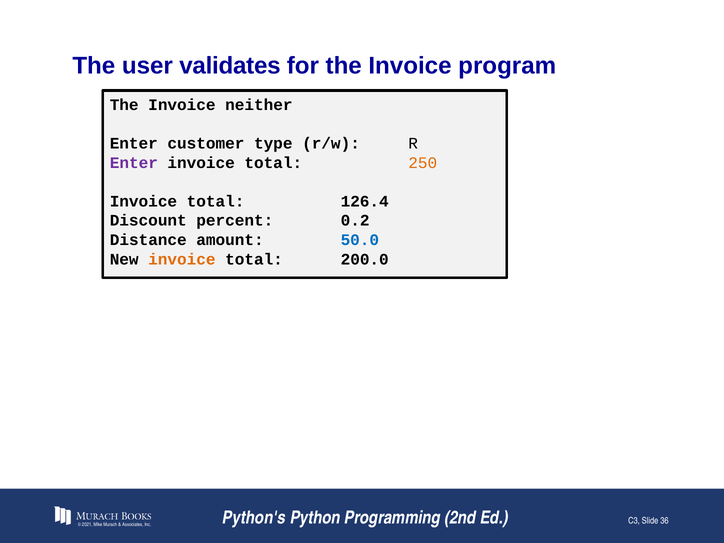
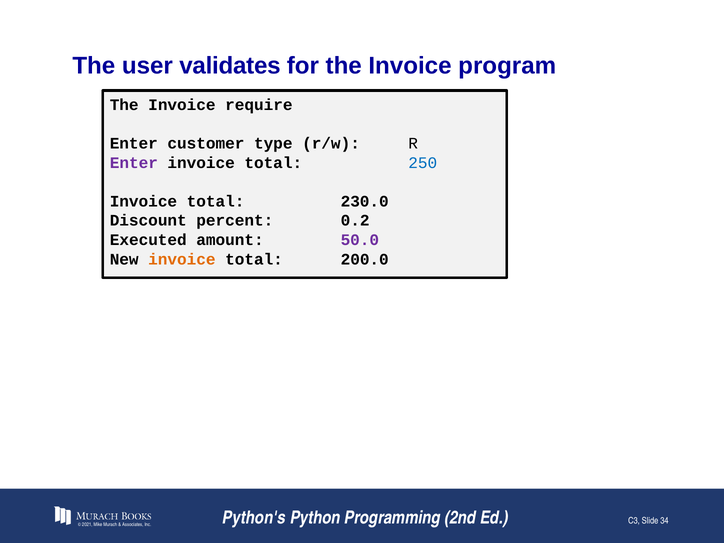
neither: neither -> require
250 colour: orange -> blue
126.4: 126.4 -> 230.0
Distance: Distance -> Executed
50.0 colour: blue -> purple
36: 36 -> 34
